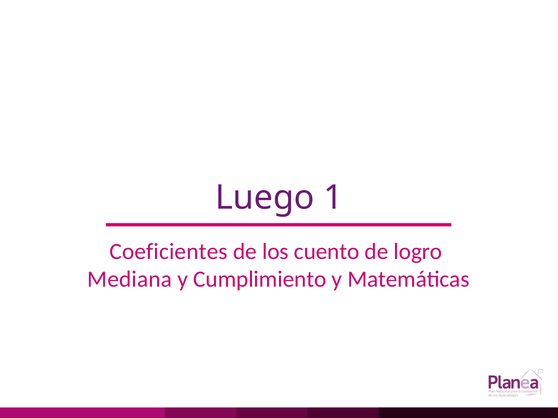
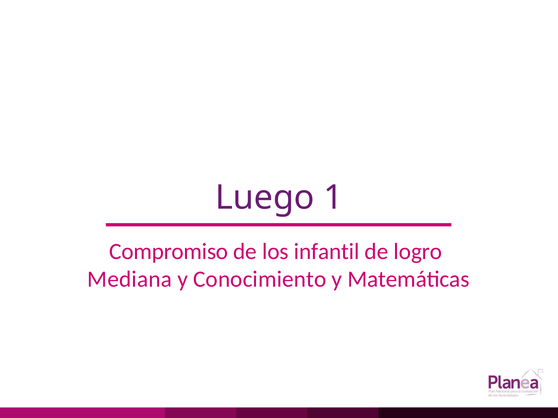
Coeficientes: Coeficientes -> Compromiso
cuento: cuento -> infantil
Cumplimiento: Cumplimiento -> Conocimiento
